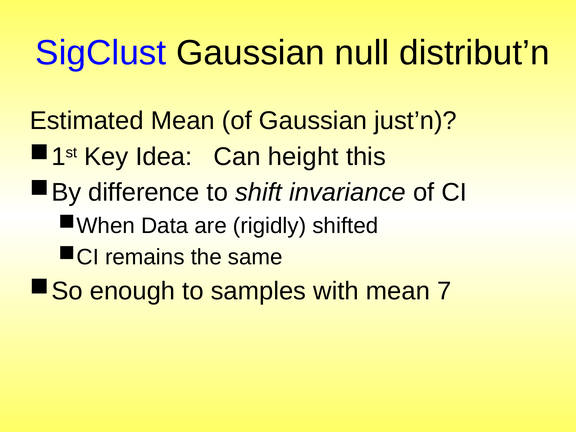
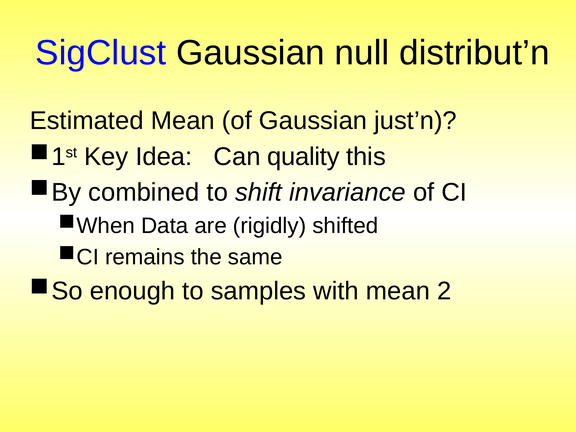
height: height -> quality
difference: difference -> combined
7: 7 -> 2
